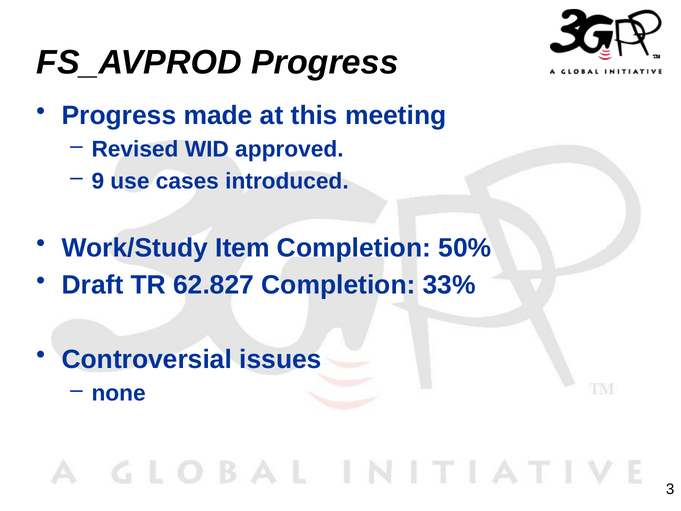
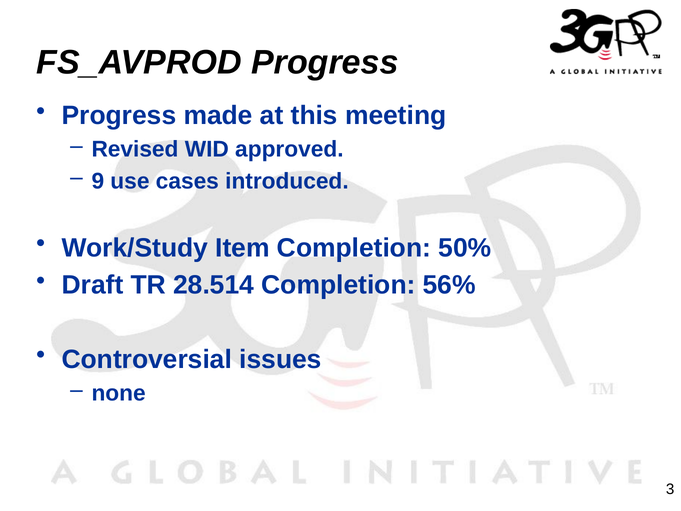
62.827: 62.827 -> 28.514
33%: 33% -> 56%
